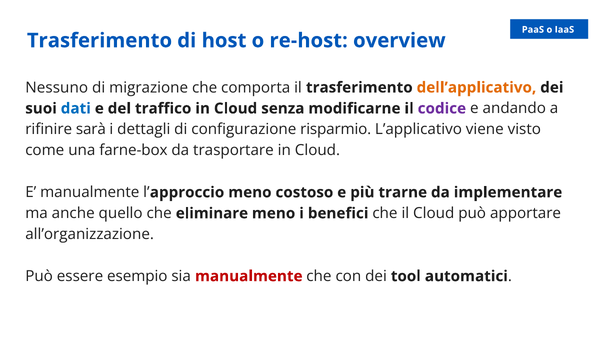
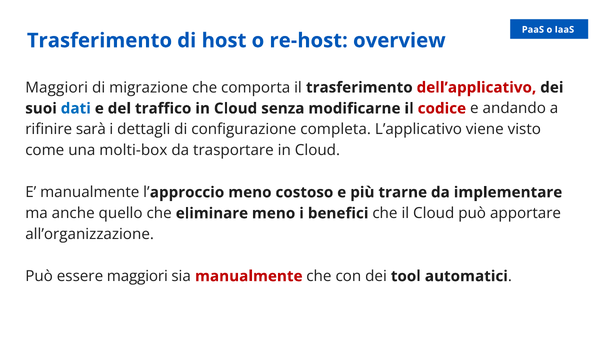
Nessuno at (57, 88): Nessuno -> Maggiori
dell’applicativo colour: orange -> red
codice colour: purple -> red
risparmio: risparmio -> completa
farne-box: farne-box -> molti-box
essere esempio: esempio -> maggiori
